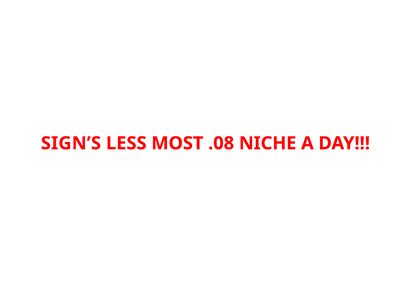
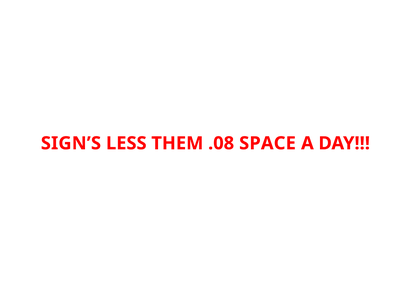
MOST: MOST -> THEM
NICHE: NICHE -> SPACE
